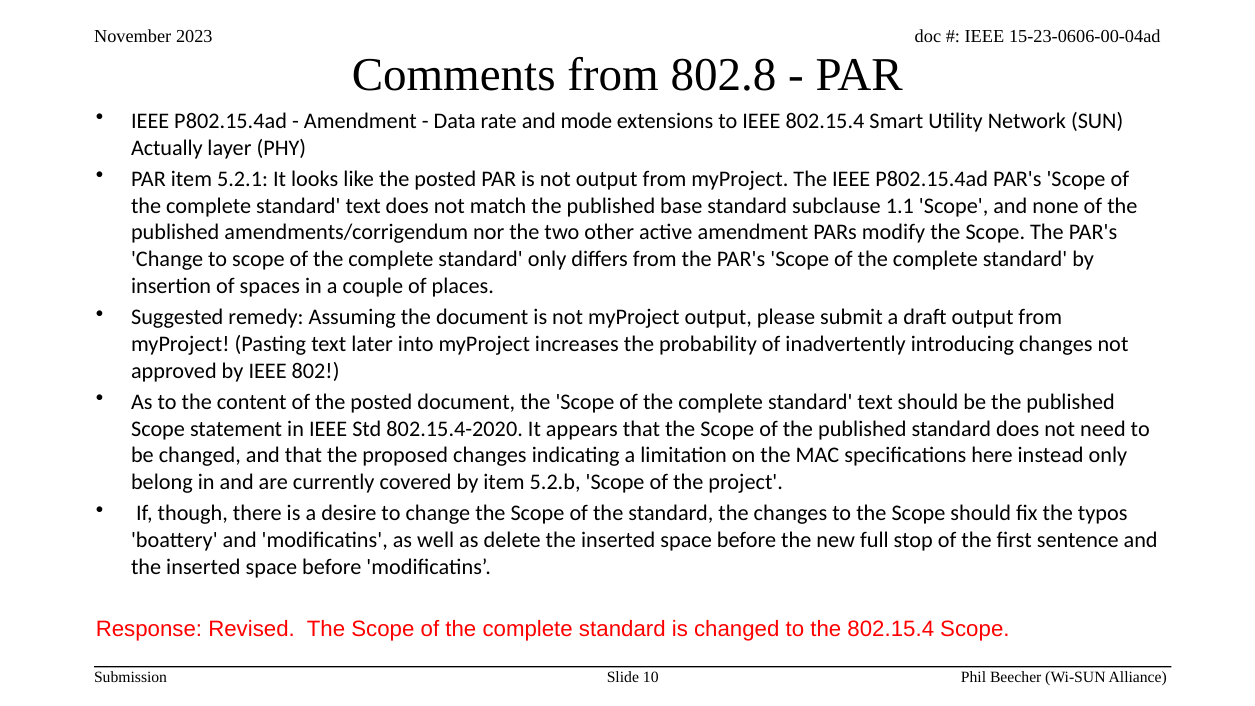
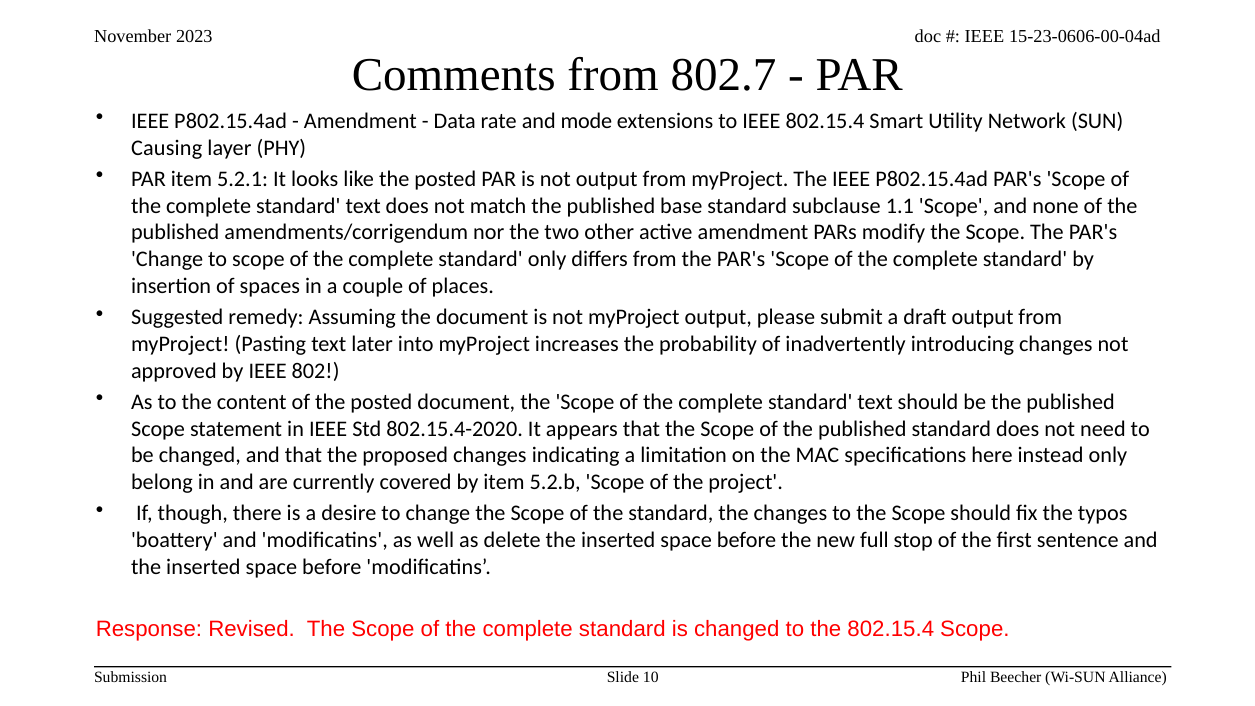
802.8: 802.8 -> 802.7
Actually: Actually -> Causing
